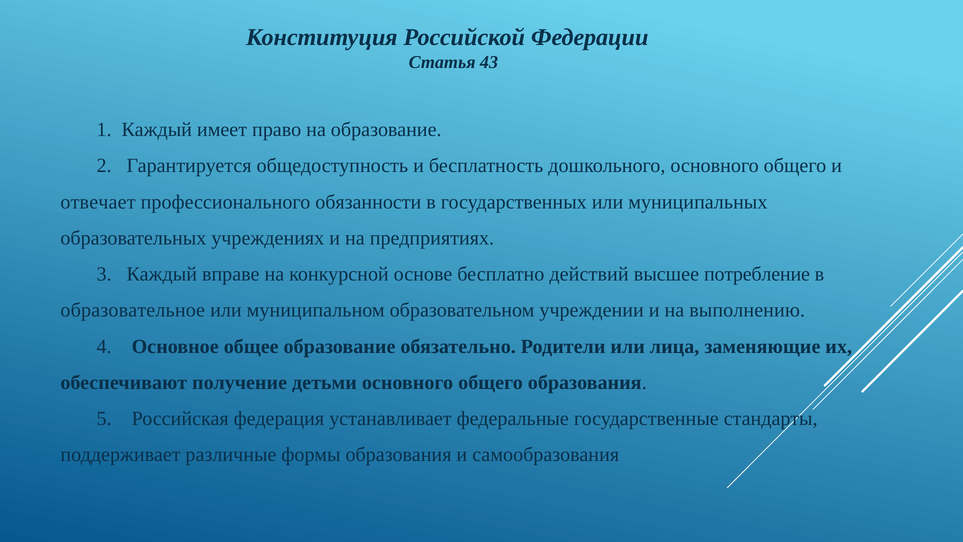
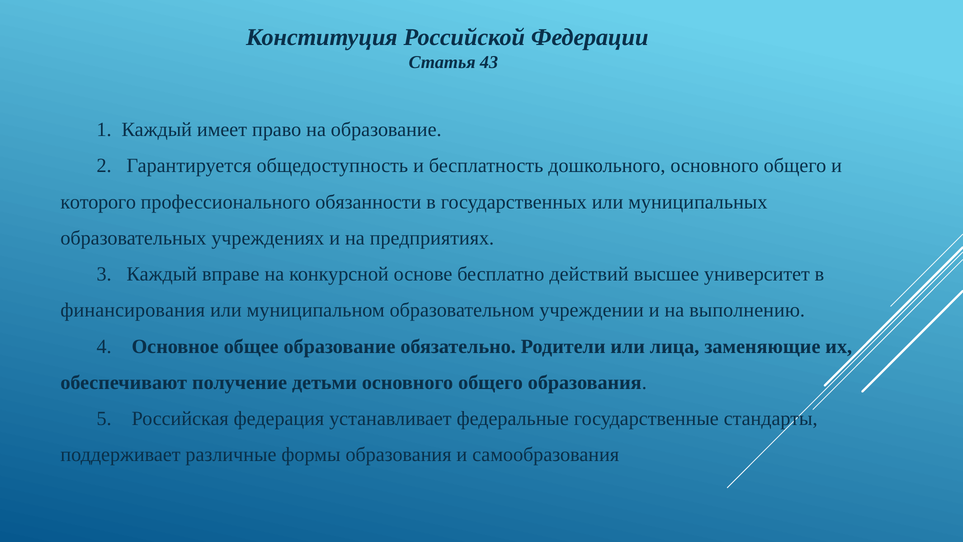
отвечает: отвечает -> которого
потребление: потребление -> университет
образовательное: образовательное -> финансирования
